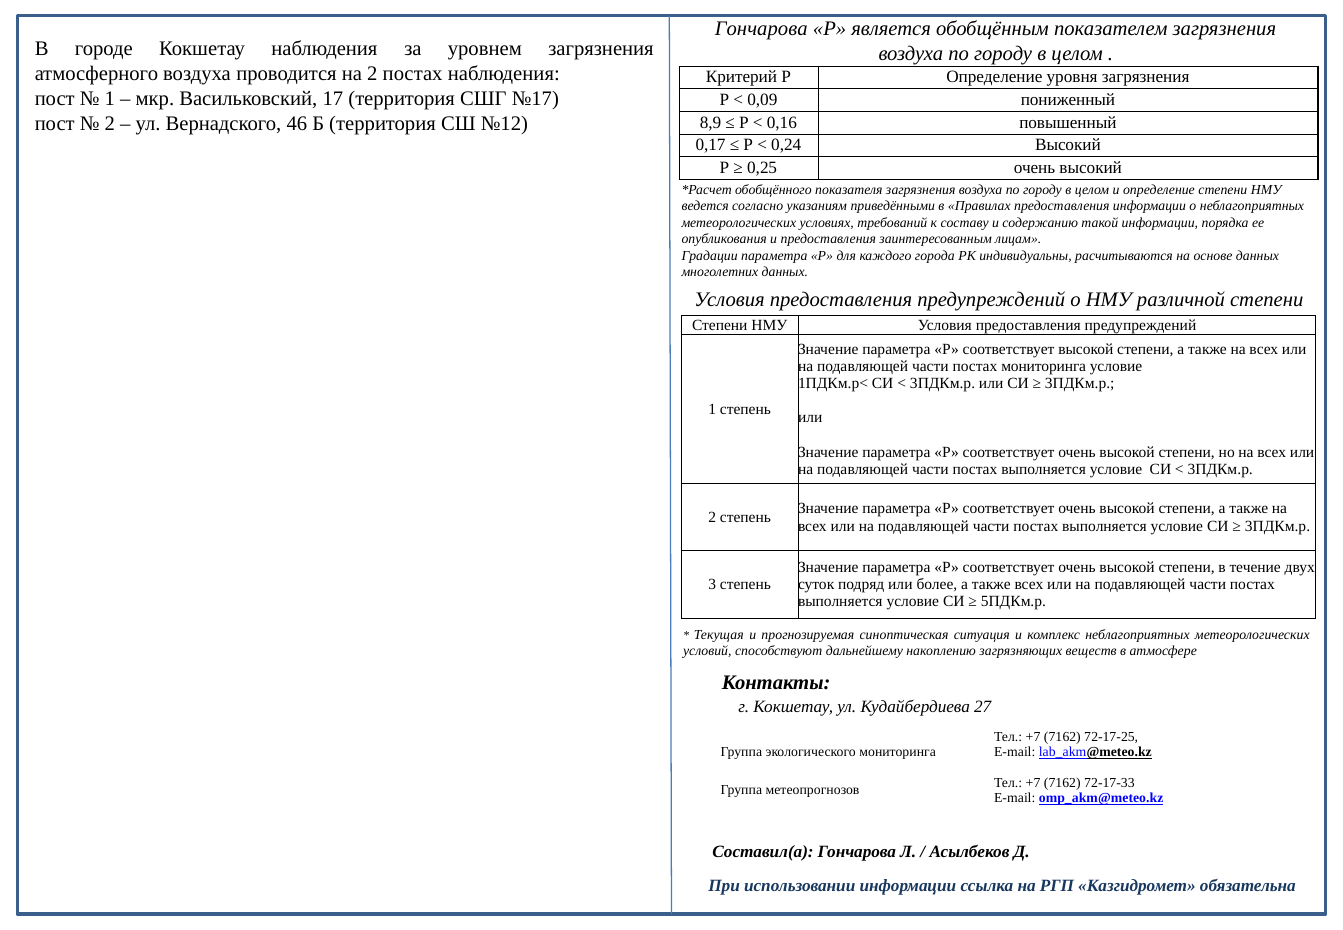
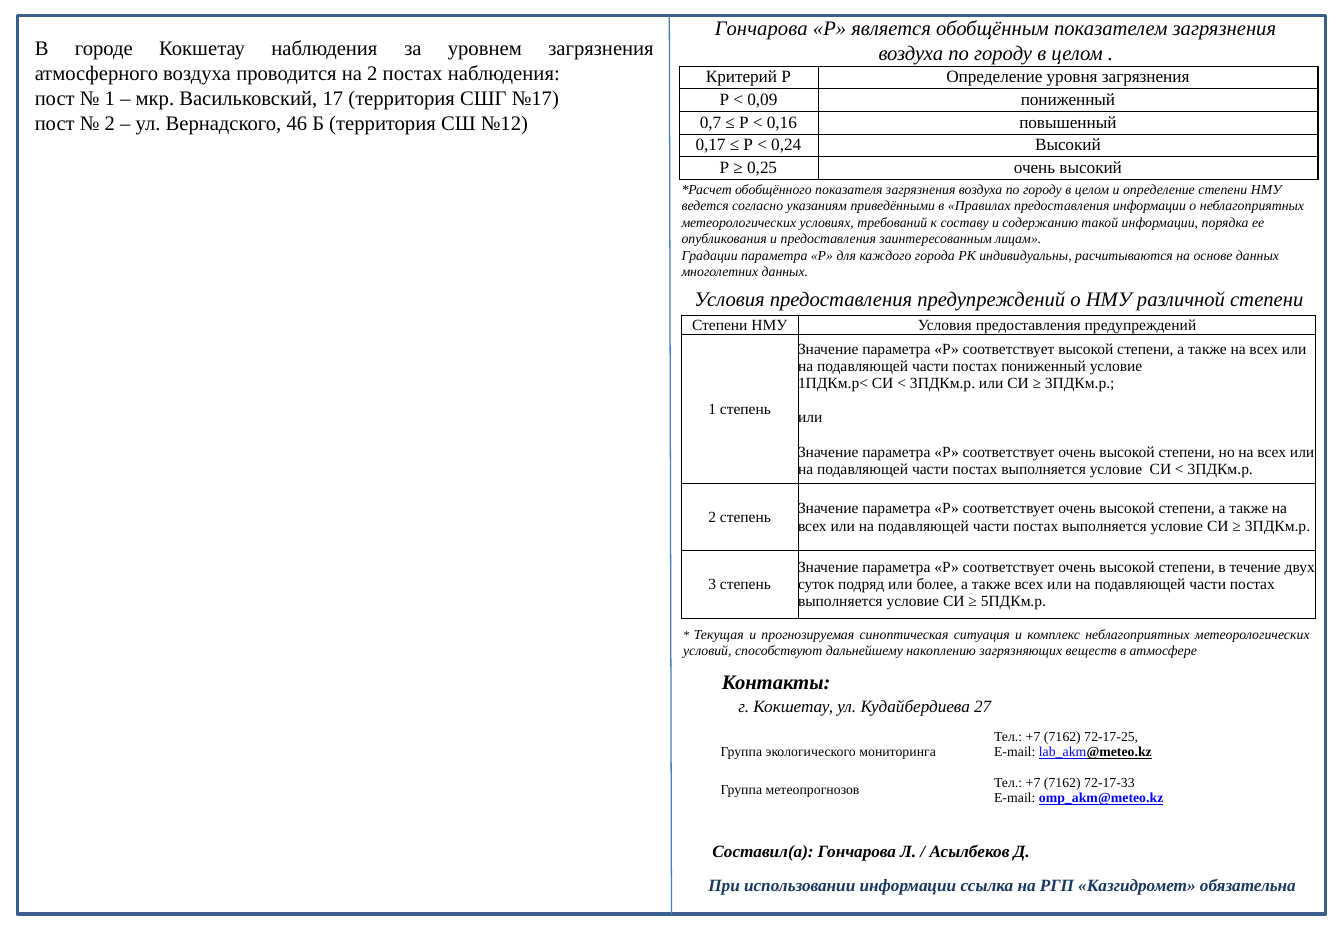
8,9: 8,9 -> 0,7
постах мониторинга: мониторинга -> пониженный
